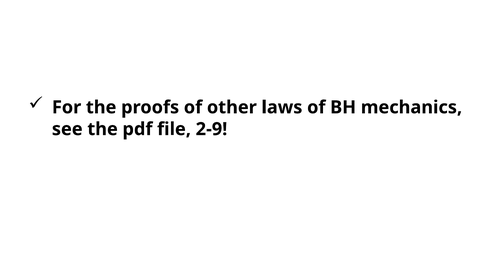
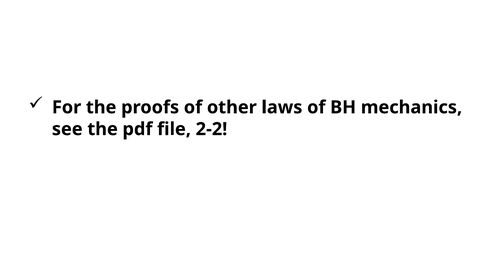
2-9: 2-9 -> 2-2
